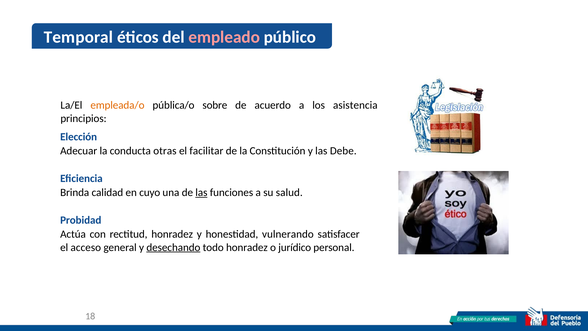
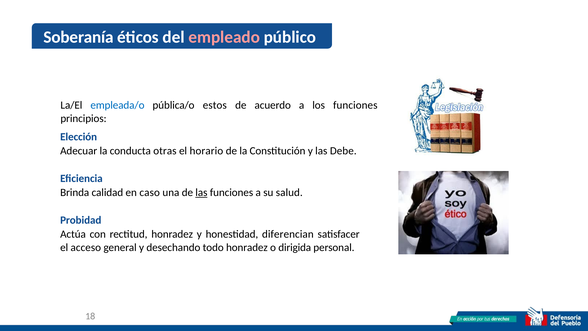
Temporal: Temporal -> Soberanía
empleada/o colour: orange -> blue
sobre: sobre -> estos
los asistencia: asistencia -> funciones
facilitar: facilitar -> horario
cuyo: cuyo -> caso
vulnerando: vulnerando -> diferencian
desechando underline: present -> none
jurídico: jurídico -> dirigida
